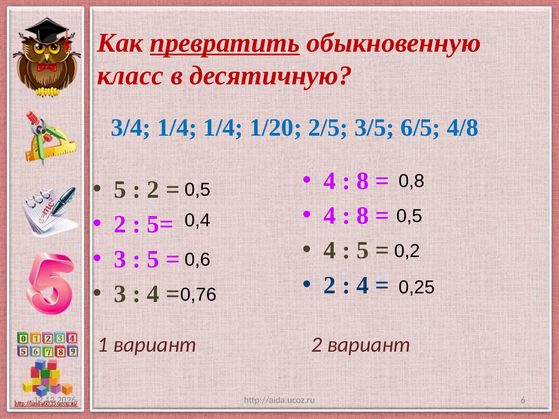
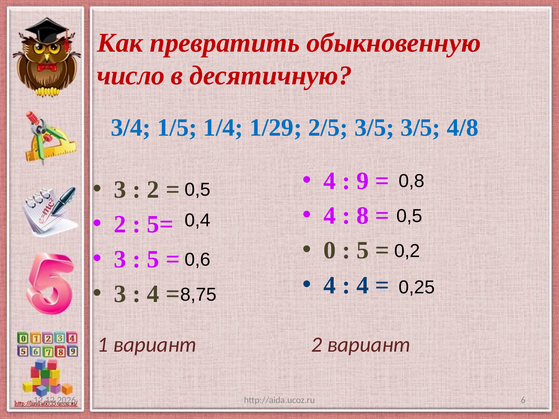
превратить underline: present -> none
класс: класс -> число
3/4 1/4: 1/4 -> 1/5
1/20: 1/20 -> 1/29
3/5 6/5: 6/5 -> 3/5
5 at (120, 190): 5 -> 3
8 at (363, 181): 8 -> 9
4 at (330, 251): 4 -> 0
2 at (330, 285): 2 -> 4
0,76: 0,76 -> 8,75
